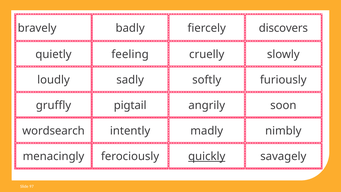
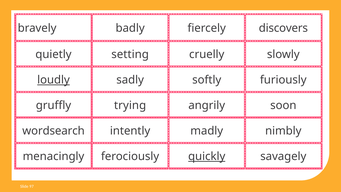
feeling: feeling -> setting
loudly underline: none -> present
pigtail: pigtail -> trying
